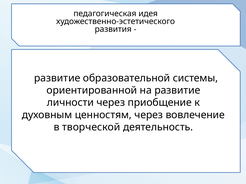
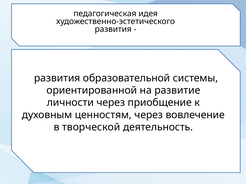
развитие at (57, 78): развитие -> развития
